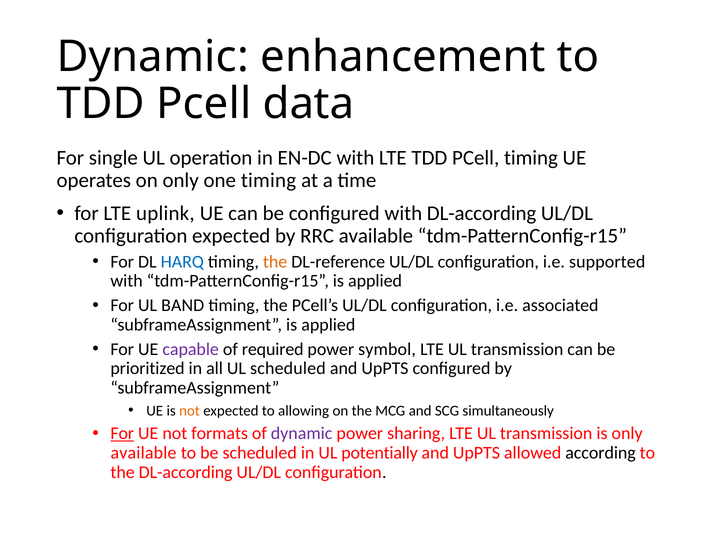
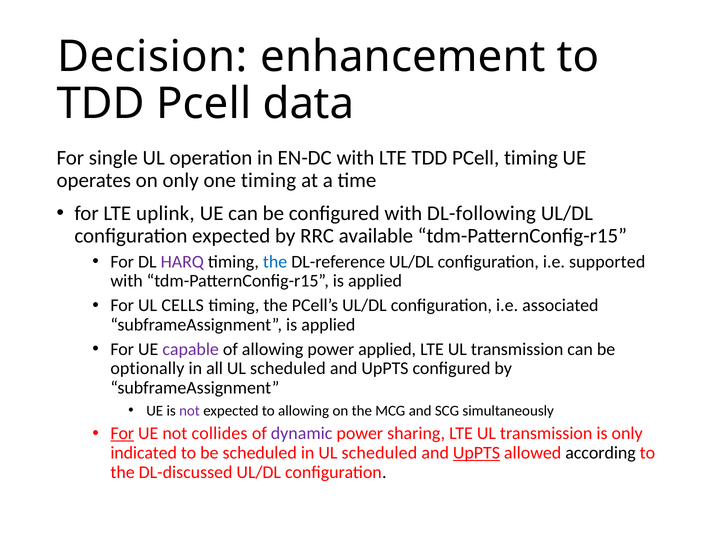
Dynamic at (153, 57): Dynamic -> Decision
with DL-according: DL-according -> DL-following
HARQ colour: blue -> purple
the at (275, 262) colour: orange -> blue
BAND: BAND -> CELLS
of required: required -> allowing
power symbol: symbol -> applied
prioritized: prioritized -> optionally
not at (189, 411) colour: orange -> purple
formats: formats -> collides
available at (144, 453): available -> indicated
in UL potentially: potentially -> scheduled
UpPTS at (476, 453) underline: none -> present
the DL-according: DL-according -> DL-discussed
